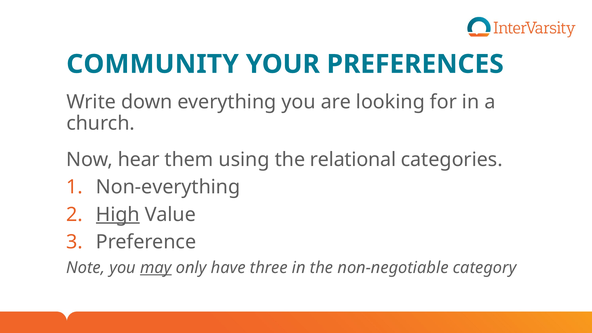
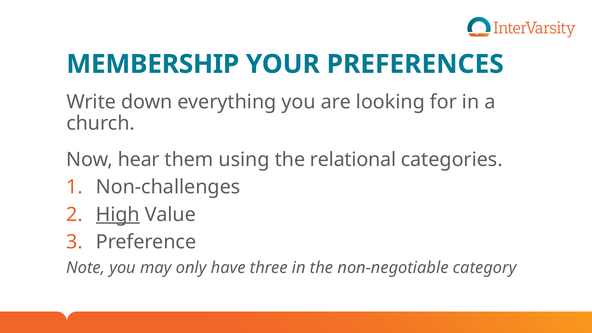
COMMUNITY: COMMUNITY -> MEMBERSHIP
Non-everything: Non-everything -> Non-challenges
may underline: present -> none
